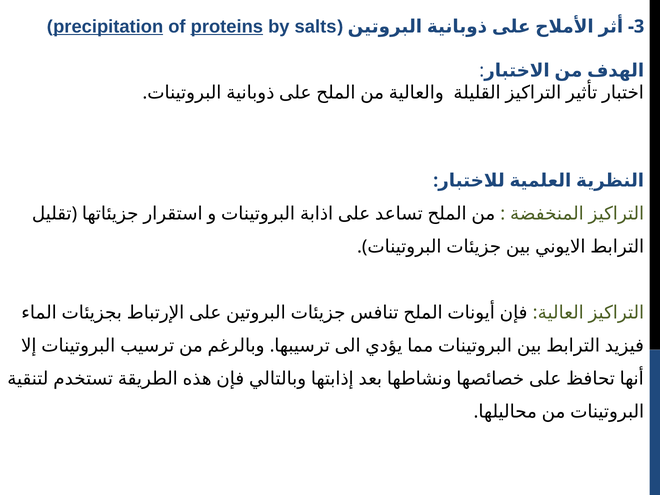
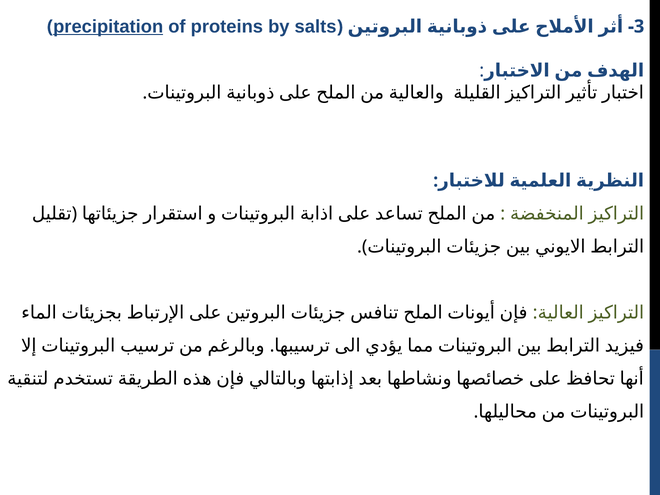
proteins underline: present -> none
